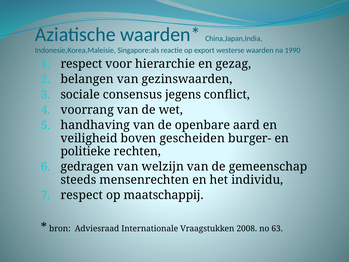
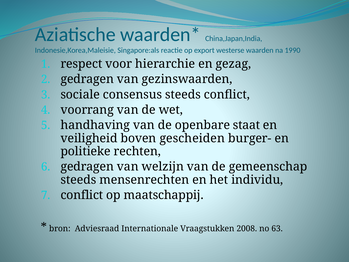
belangen at (87, 79): belangen -> gedragen
consensus jegens: jegens -> steeds
aard: aard -> staat
respect at (82, 195): respect -> conflict
